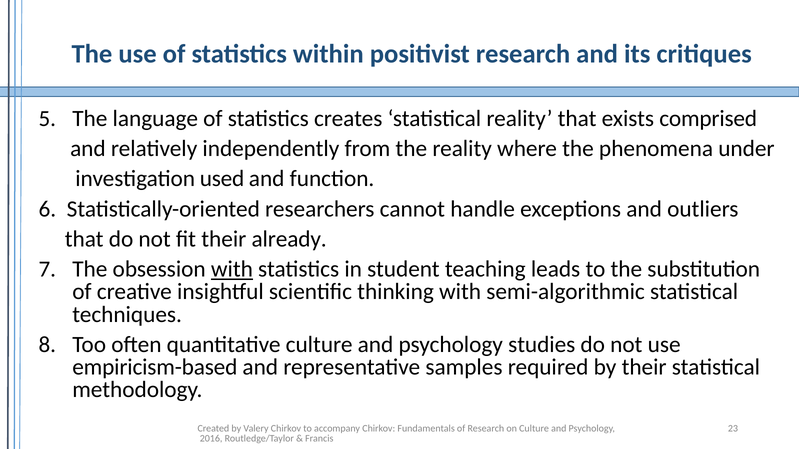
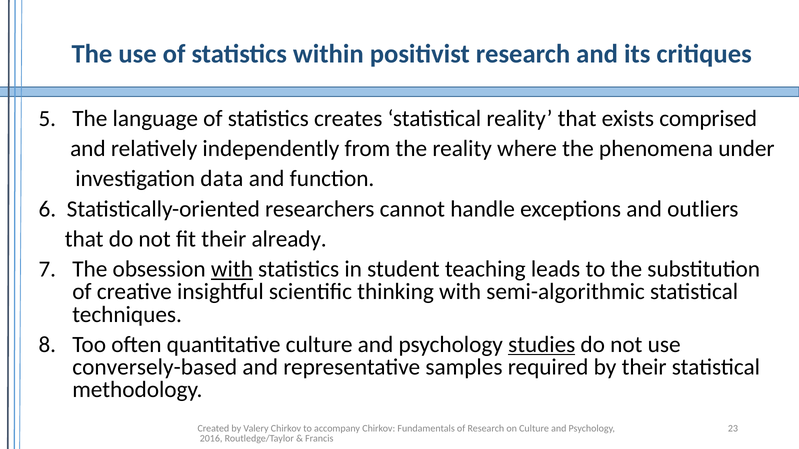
used: used -> data
studies underline: none -> present
empiricism-based: empiricism-based -> conversely-based
